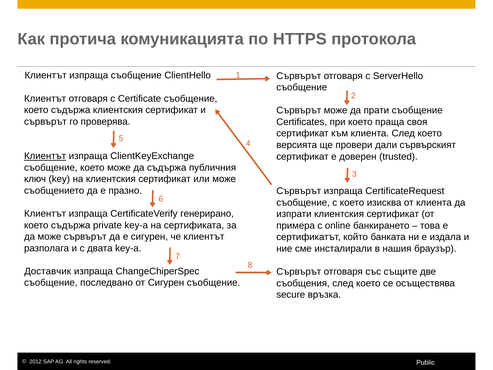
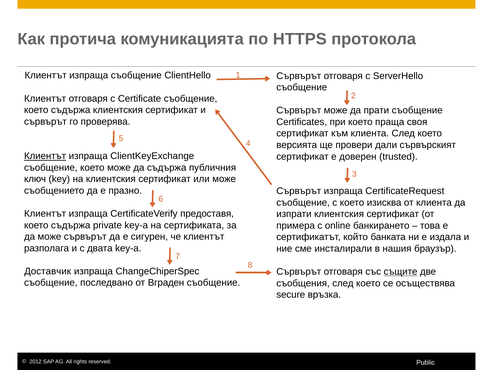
генерирано: генерирано -> предоставя
същите underline: none -> present
от Сигурен: Сигурен -> Вграден
